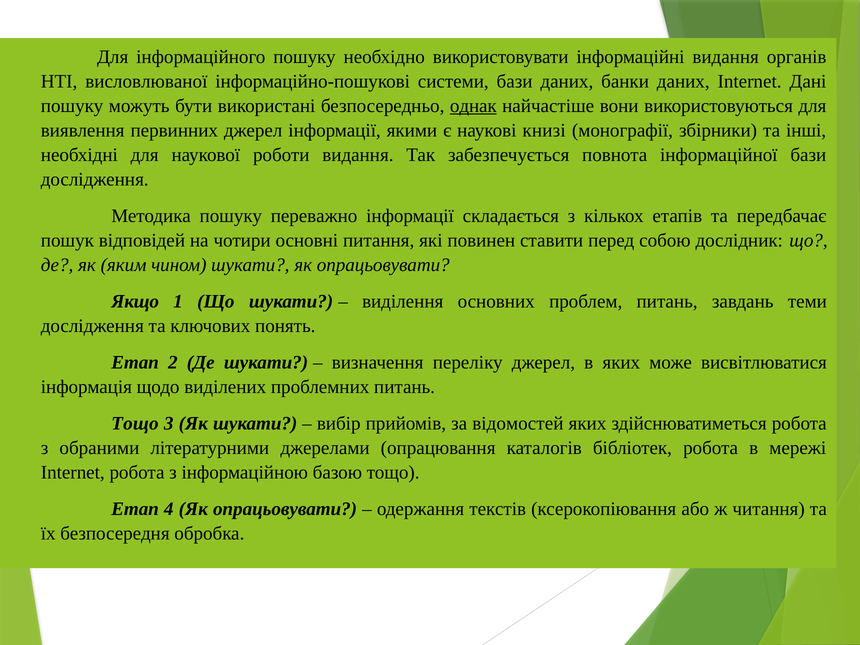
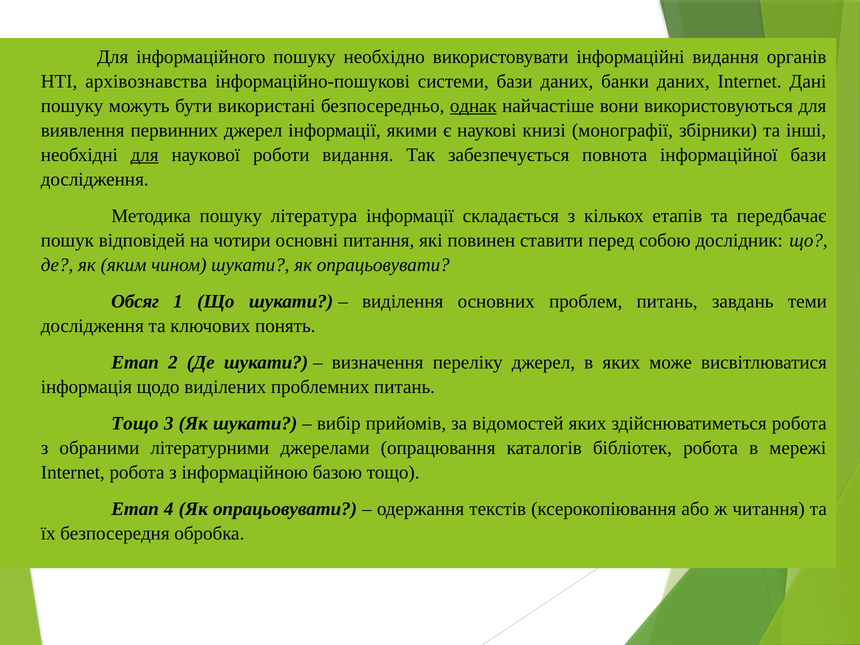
висловлюваної: висловлюваної -> архівознавства
для at (145, 155) underline: none -> present
переважно: переважно -> література
Якщо: Якщо -> Обсяг
